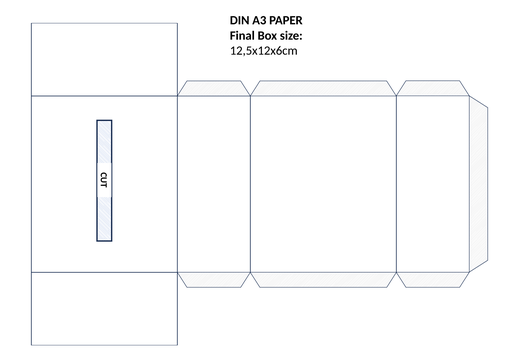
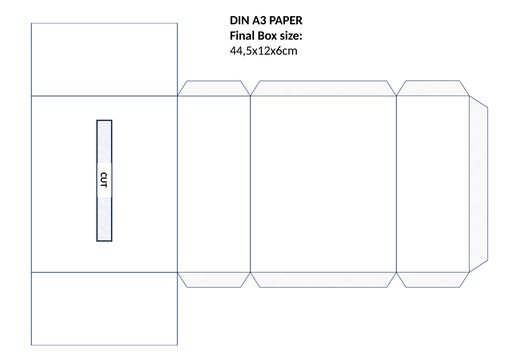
12,5x12x6cm: 12,5x12x6cm -> 44,5x12x6cm
